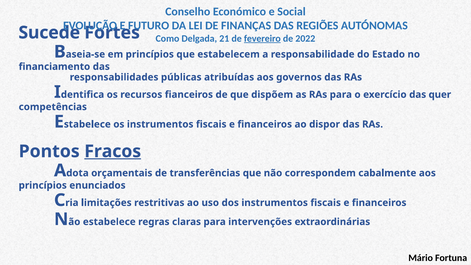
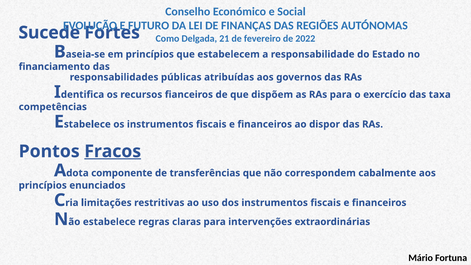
fevereiro underline: present -> none
quer: quer -> taxa
orçamentais: orçamentais -> componente
